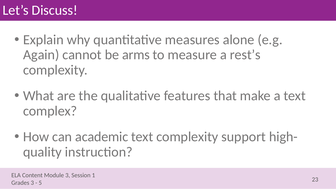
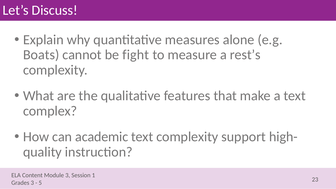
Again: Again -> Boats
arms: arms -> fight
